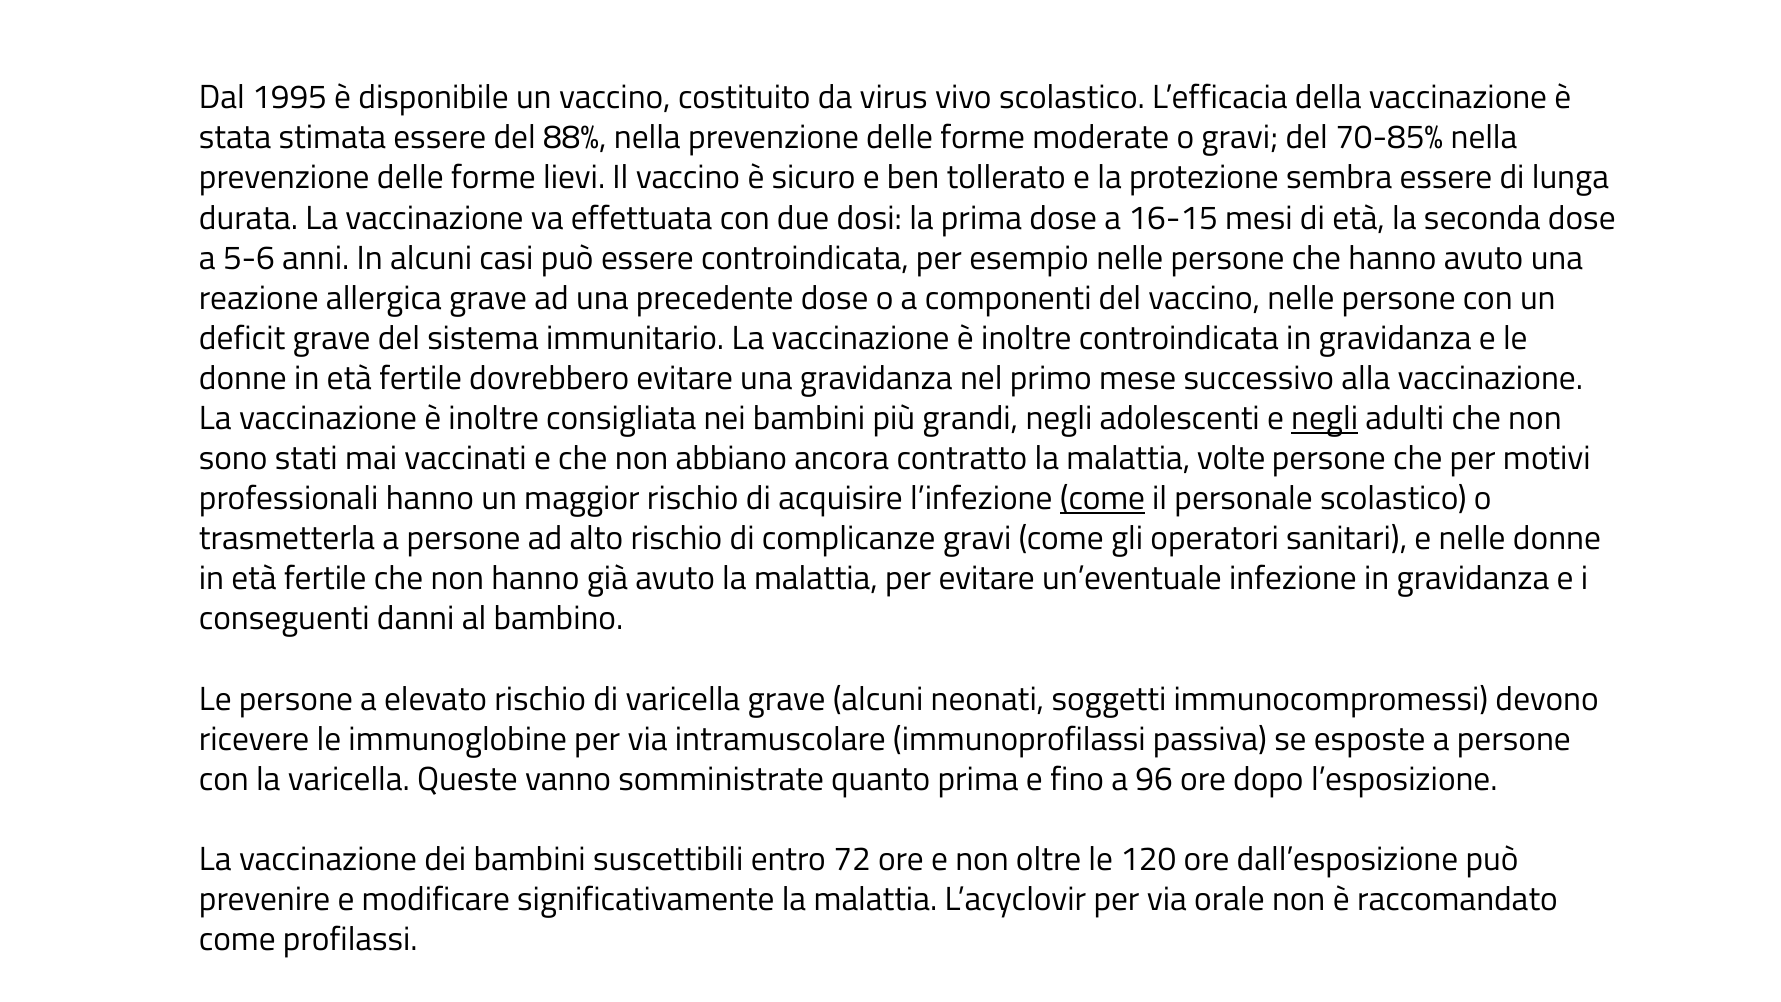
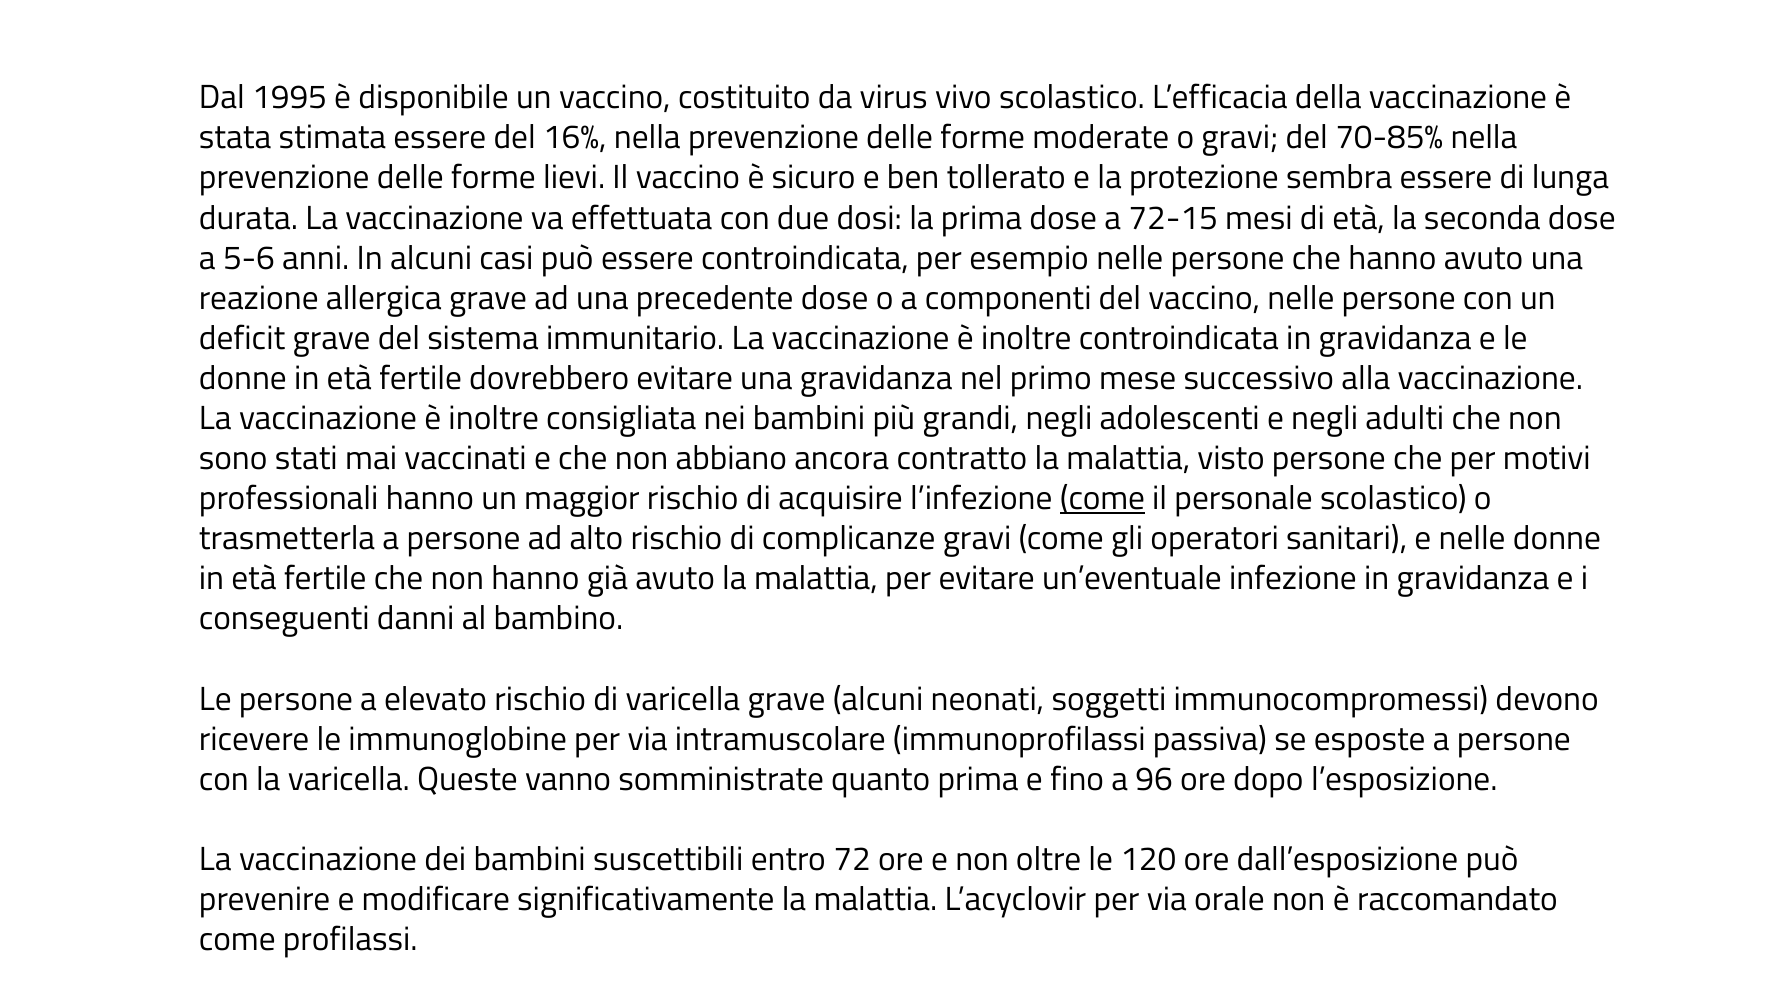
88%: 88% -> 16%
16-15: 16-15 -> 72-15
negli at (1325, 418) underline: present -> none
volte: volte -> visto
